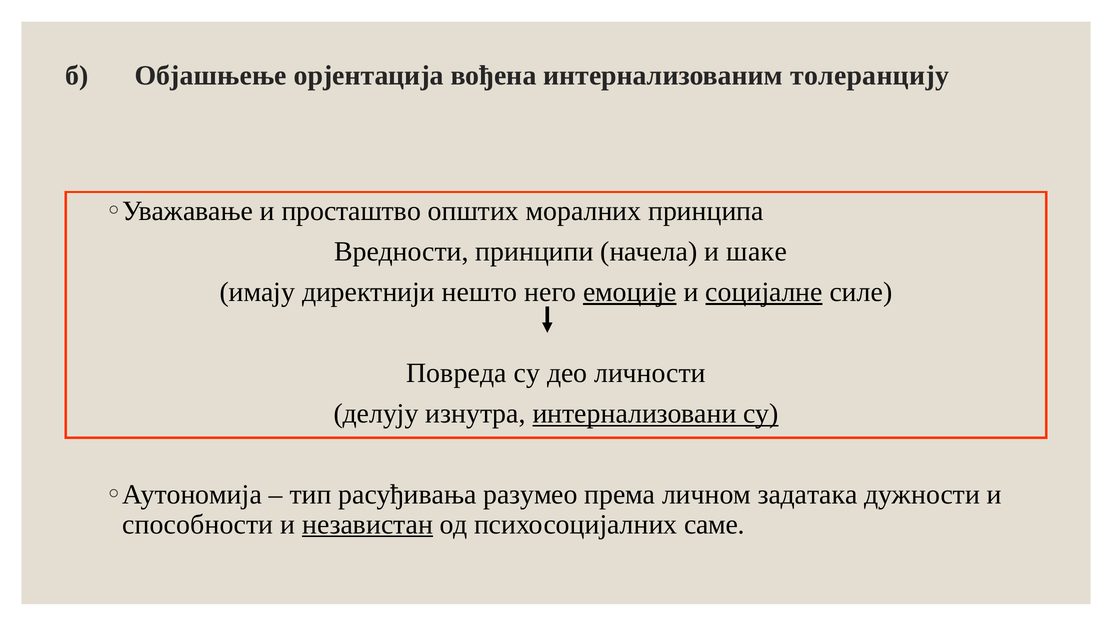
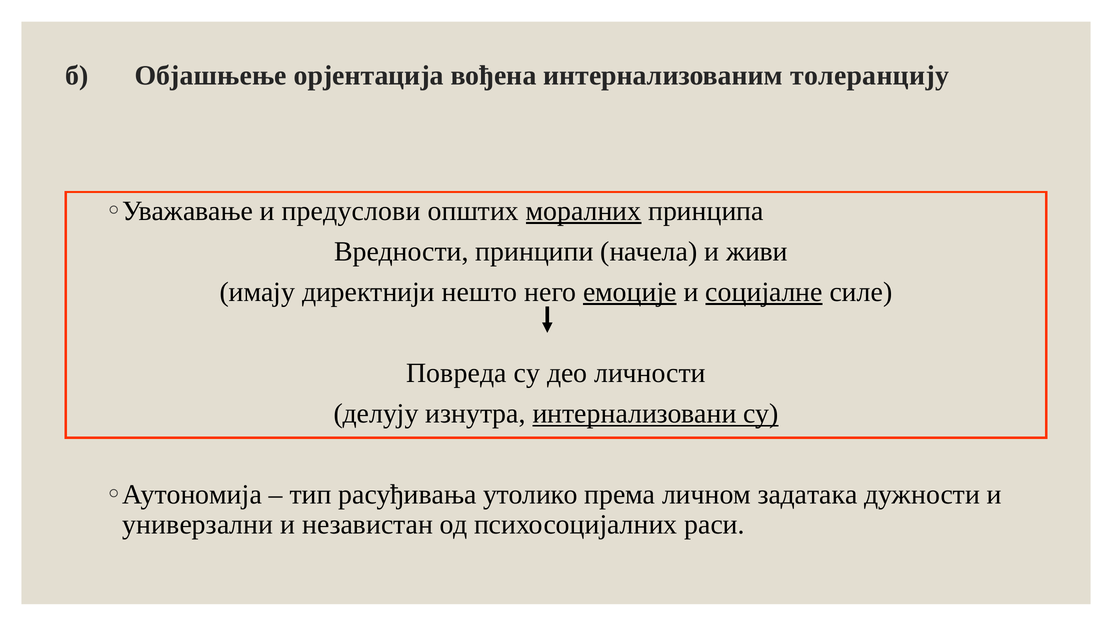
просташтво: просташтво -> предуслови
моралних underline: none -> present
шаке: шаке -> живи
разумео: разумео -> утолико
способности: способности -> универзални
независтан underline: present -> none
саме: саме -> раси
